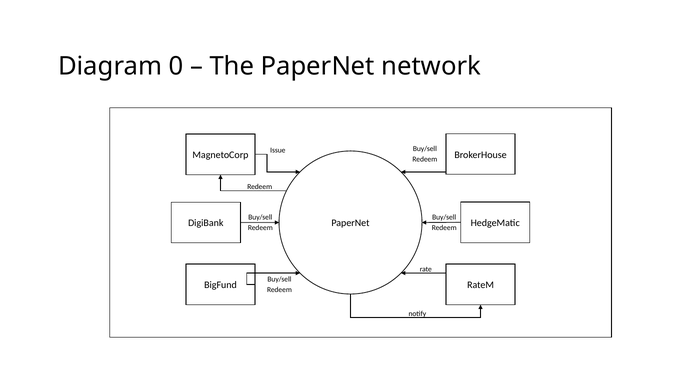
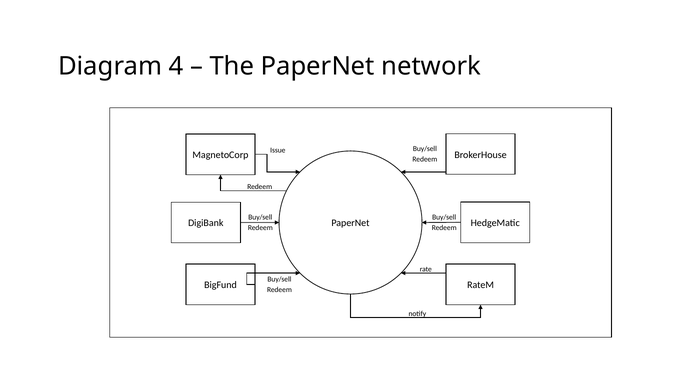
0: 0 -> 4
